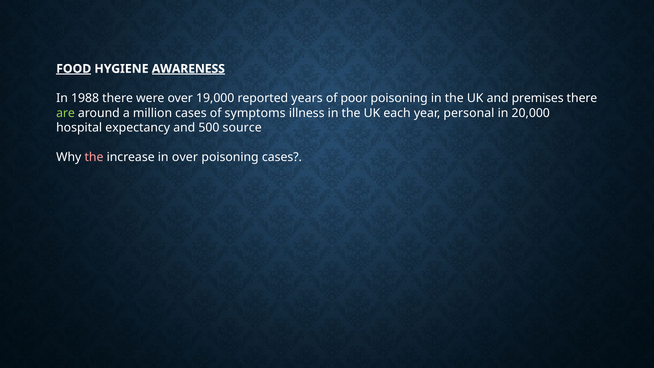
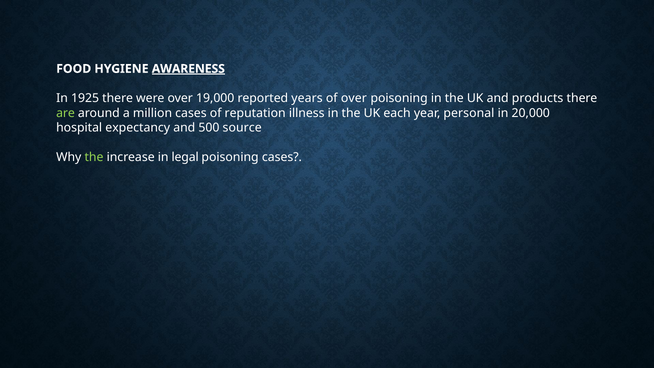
FOOD underline: present -> none
1988: 1988 -> 1925
of poor: poor -> over
premises: premises -> products
symptoms: symptoms -> reputation
the at (94, 157) colour: pink -> light green
in over: over -> legal
